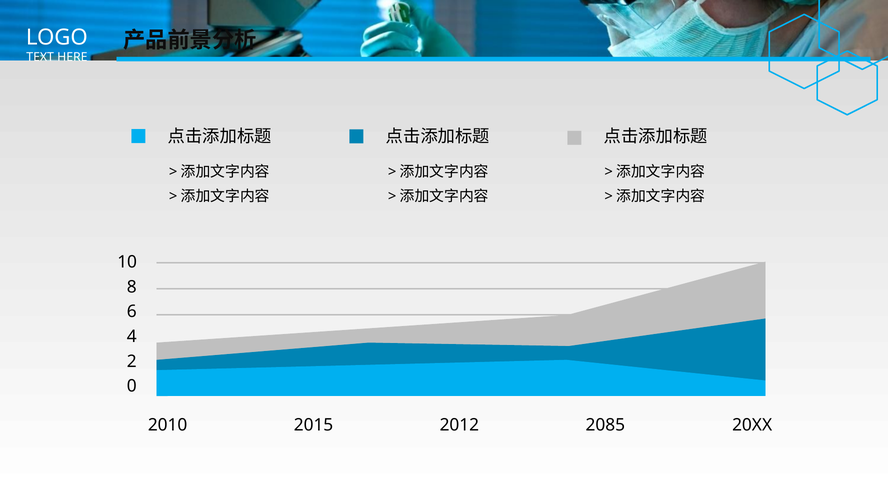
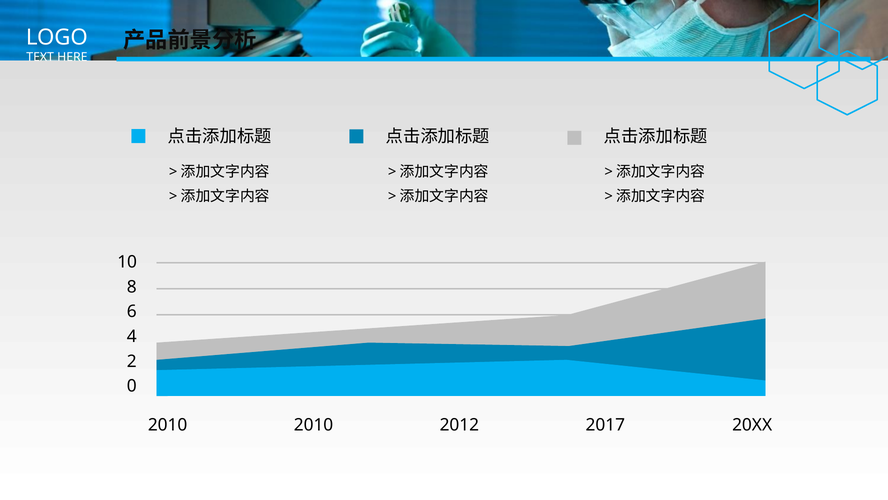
2010 2015: 2015 -> 2010
2085: 2085 -> 2017
